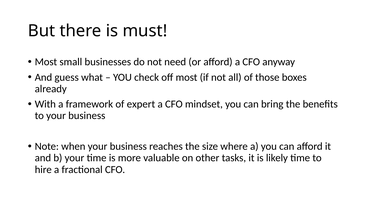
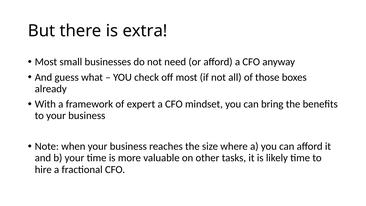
must: must -> extra
